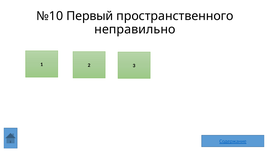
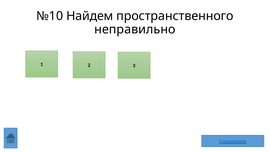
Первый: Первый -> Найдем
